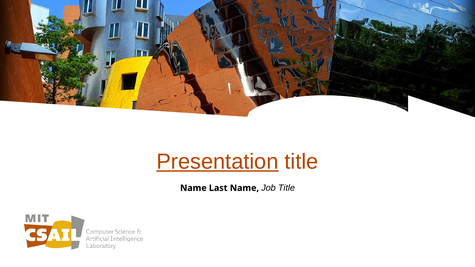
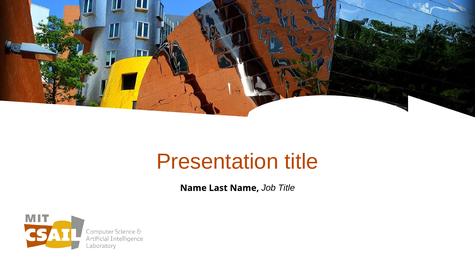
Presentation underline: present -> none
